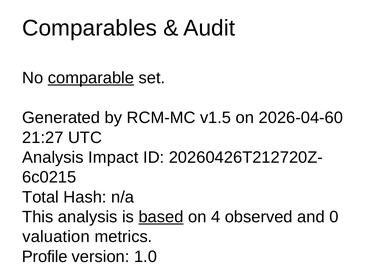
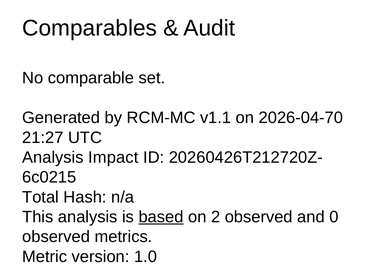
comparable underline: present -> none
v1.5: v1.5 -> v1.1
2026-04-60: 2026-04-60 -> 2026-04-70
4: 4 -> 2
valuation at (56, 236): valuation -> observed
Profile: Profile -> Metric
